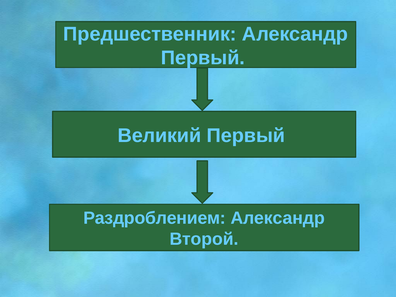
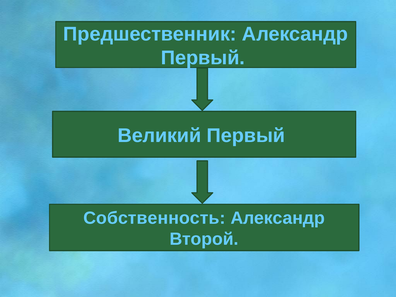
Раздроблением: Раздроблением -> Собственность
